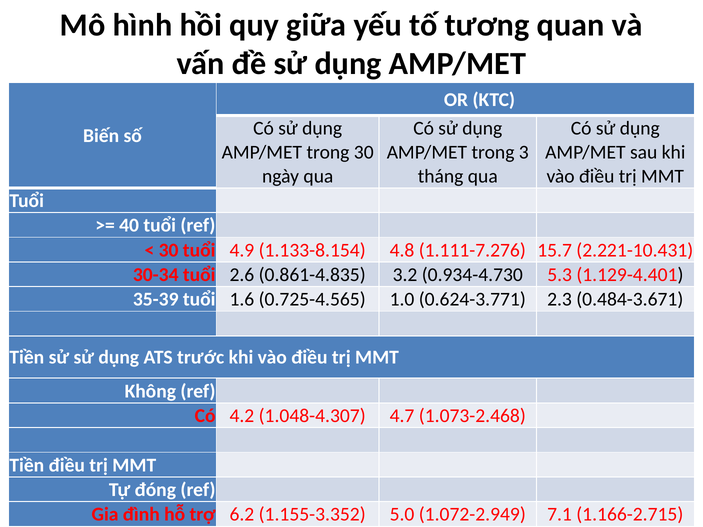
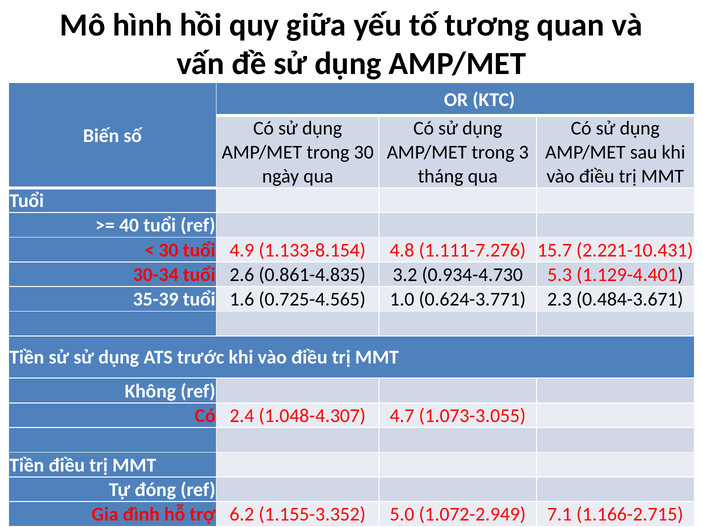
4.2: 4.2 -> 2.4
1.073-2.468: 1.073-2.468 -> 1.073-3.055
